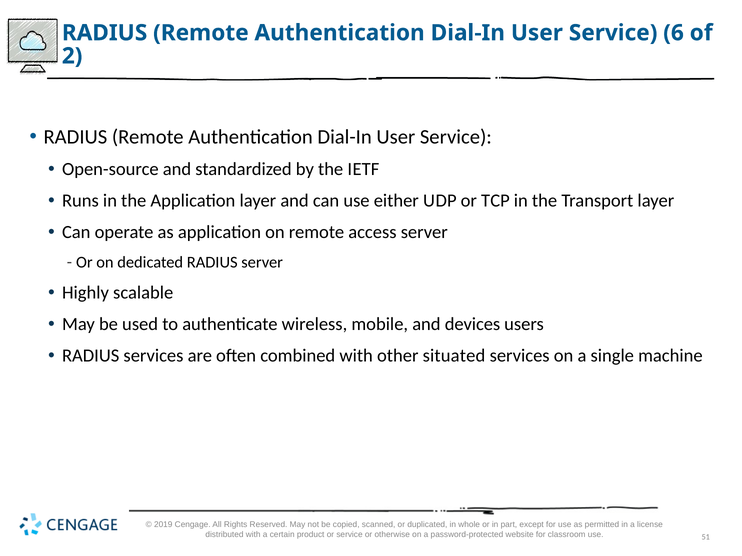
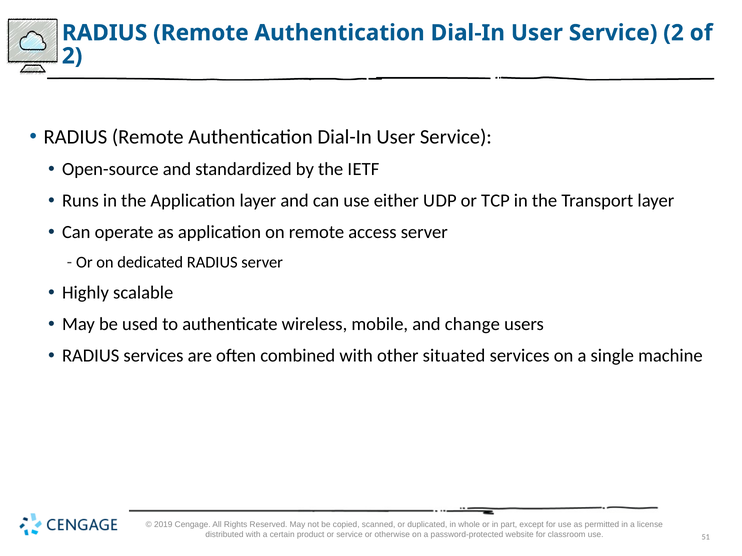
Service 6: 6 -> 2
devices: devices -> change
